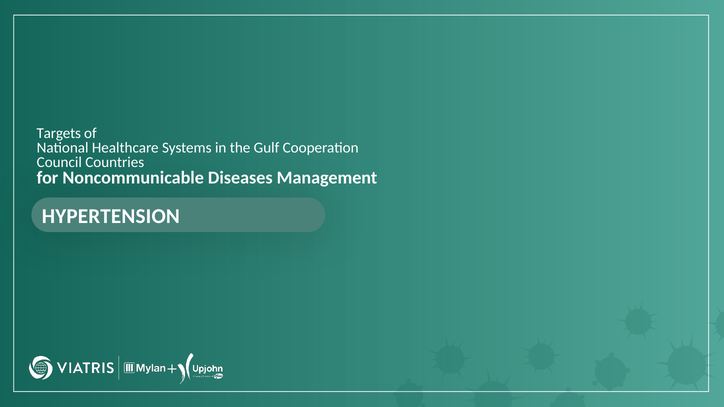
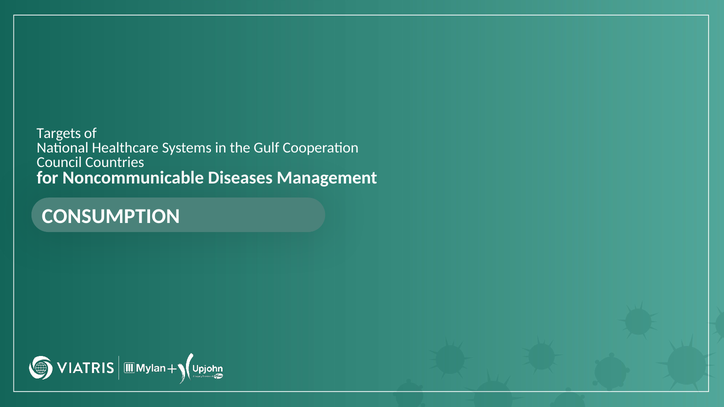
HYPERTENSION: HYPERTENSION -> CONSUMPTION
